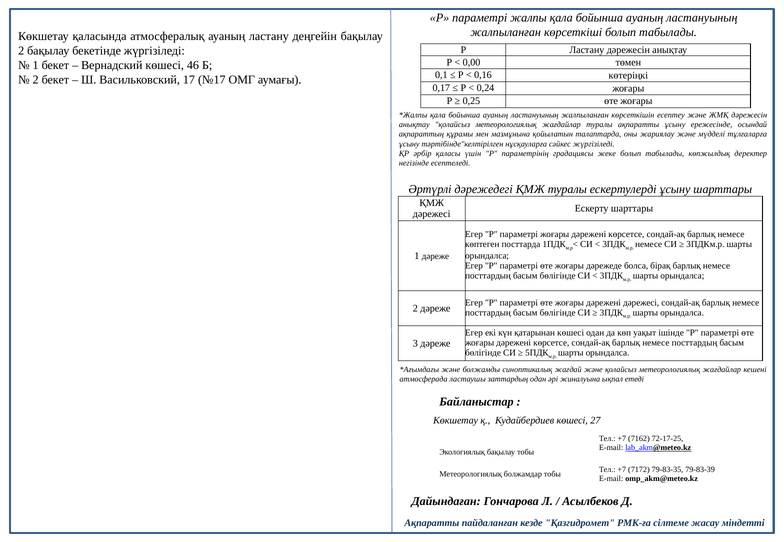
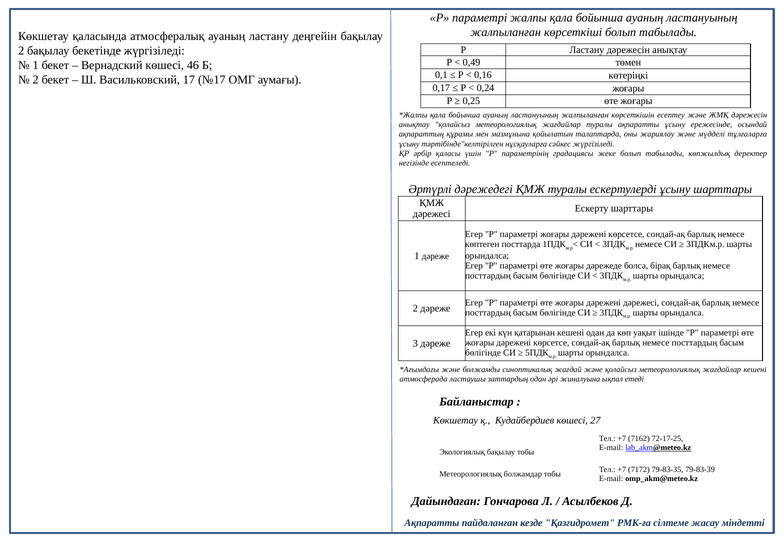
0,00: 0,00 -> 0,49
қатарынан көшесі: көшесі -> кешені
